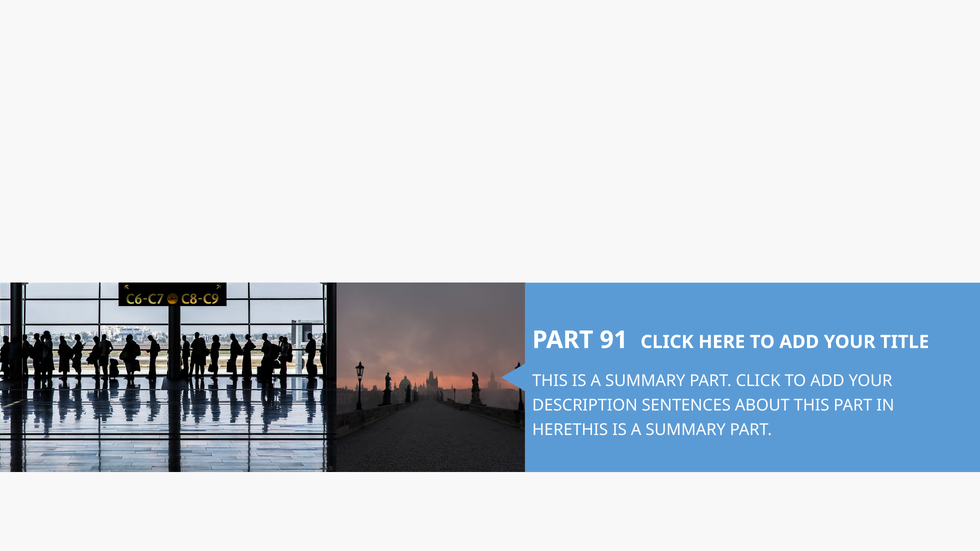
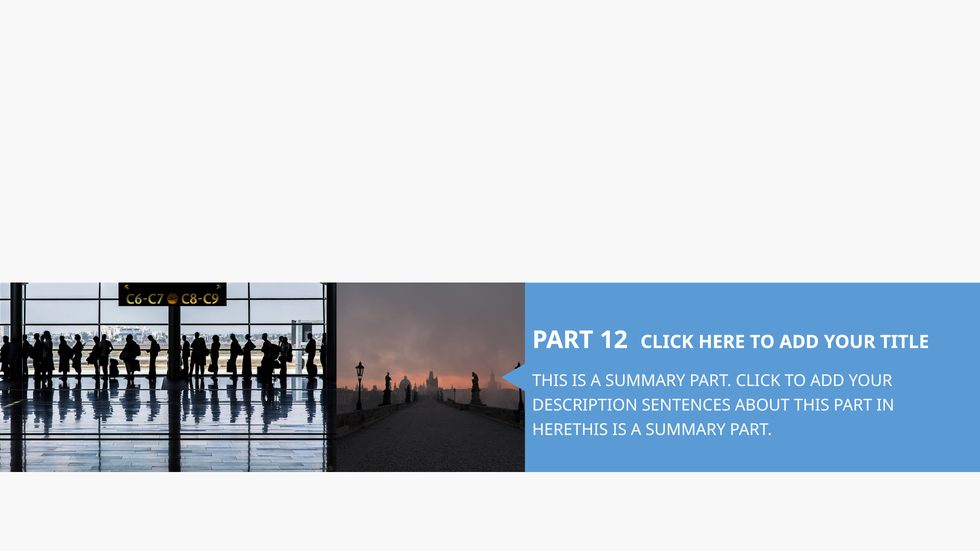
91: 91 -> 12
